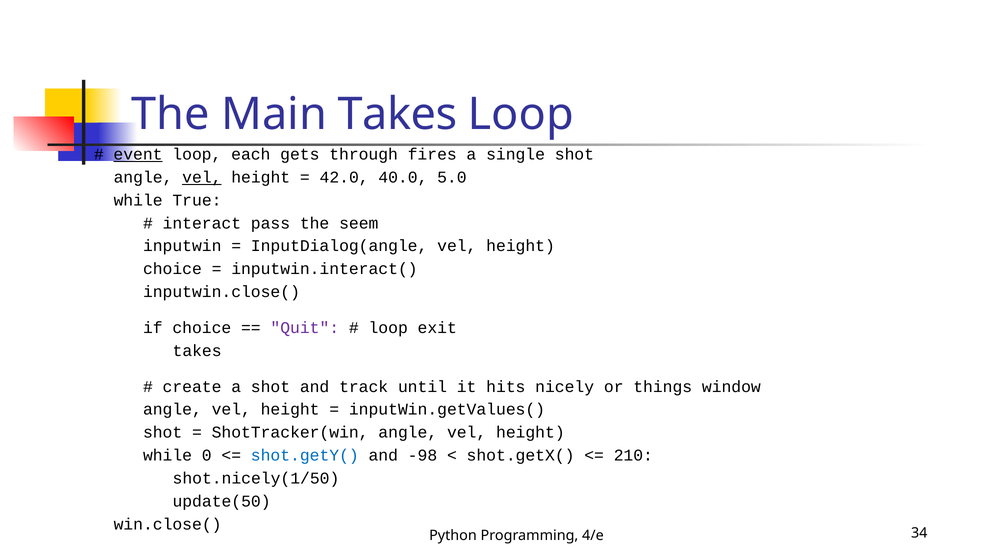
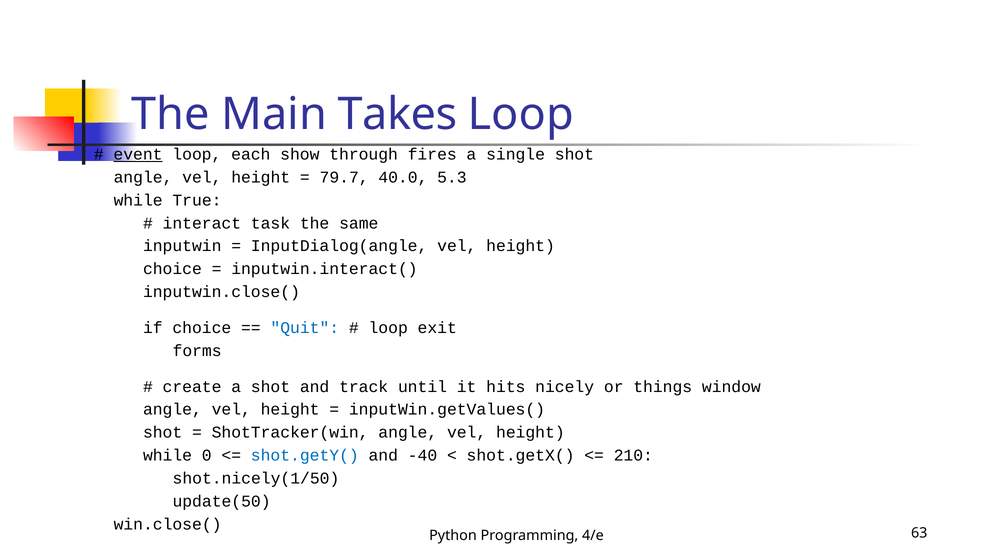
gets: gets -> show
vel at (202, 177) underline: present -> none
42.0: 42.0 -> 79.7
5.0: 5.0 -> 5.3
pass: pass -> task
seem: seem -> same
Quit colour: purple -> blue
takes at (197, 351): takes -> forms
-98: -98 -> -40
34: 34 -> 63
